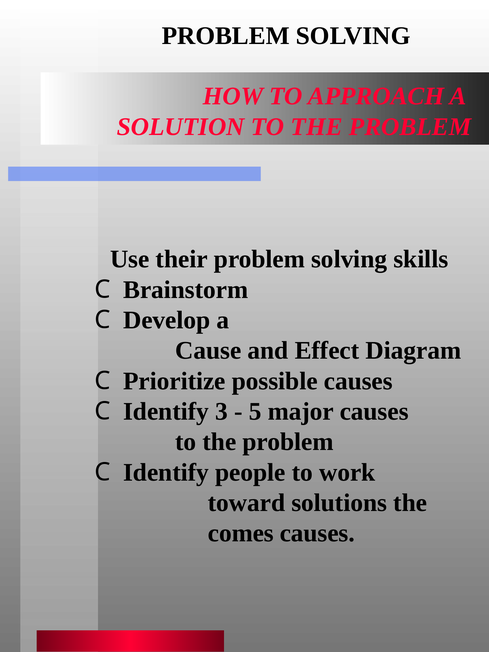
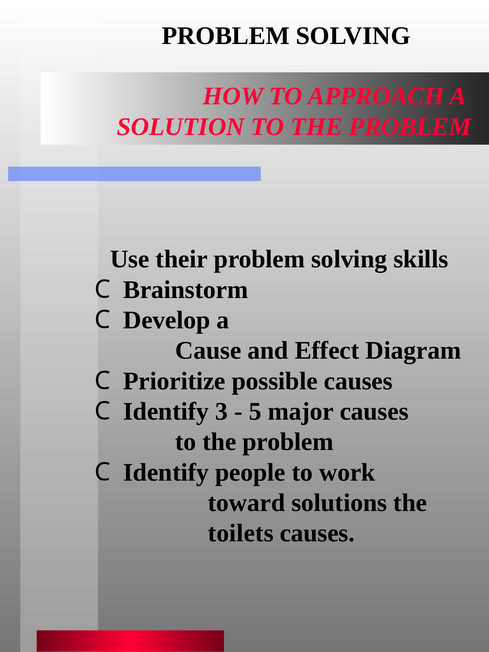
comes: comes -> toilets
